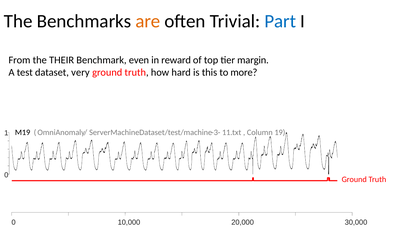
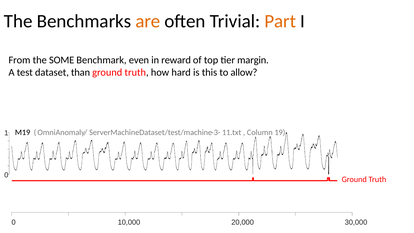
Part colour: blue -> orange
THEIR: THEIR -> SOME
very: very -> than
more: more -> allow
